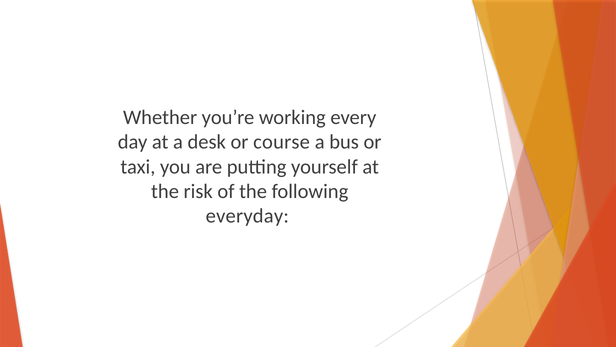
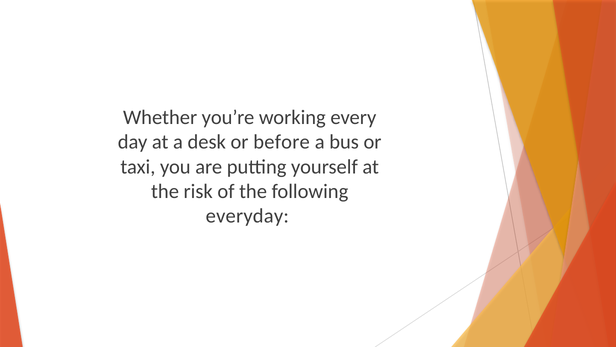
course: course -> before
